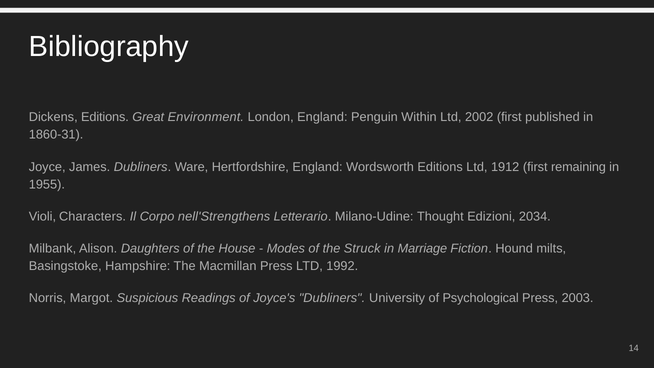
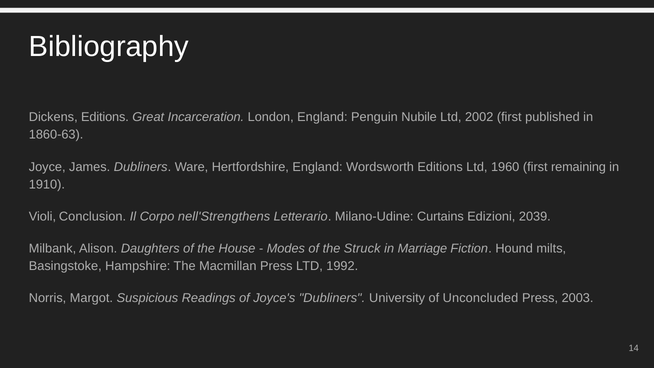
Environment: Environment -> Incarceration
Within: Within -> Nubile
1860-31: 1860-31 -> 1860-63
1912: 1912 -> 1960
1955: 1955 -> 1910
Characters: Characters -> Conclusion
Thought: Thought -> Curtains
2034: 2034 -> 2039
Psychological: Psychological -> Unconcluded
